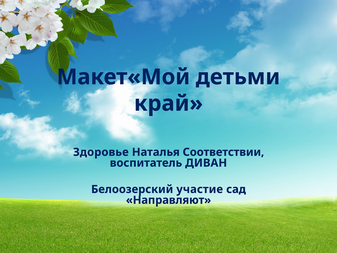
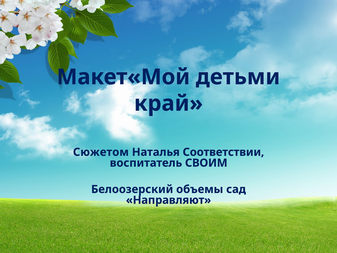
Здоровье: Здоровье -> Сюжетом
ДИВАН: ДИВАН -> СВОИМ
участие: участие -> объемы
